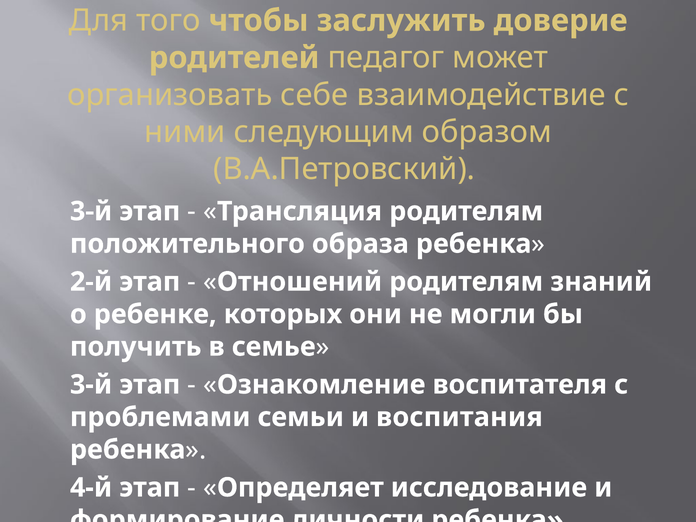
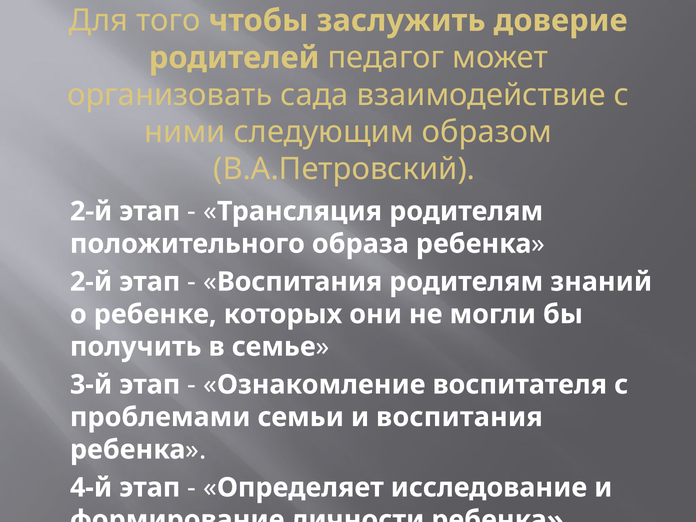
себе: себе -> сада
3-й at (91, 211): 3-й -> 2-й
Отношений at (299, 282): Отношений -> Воспитания
